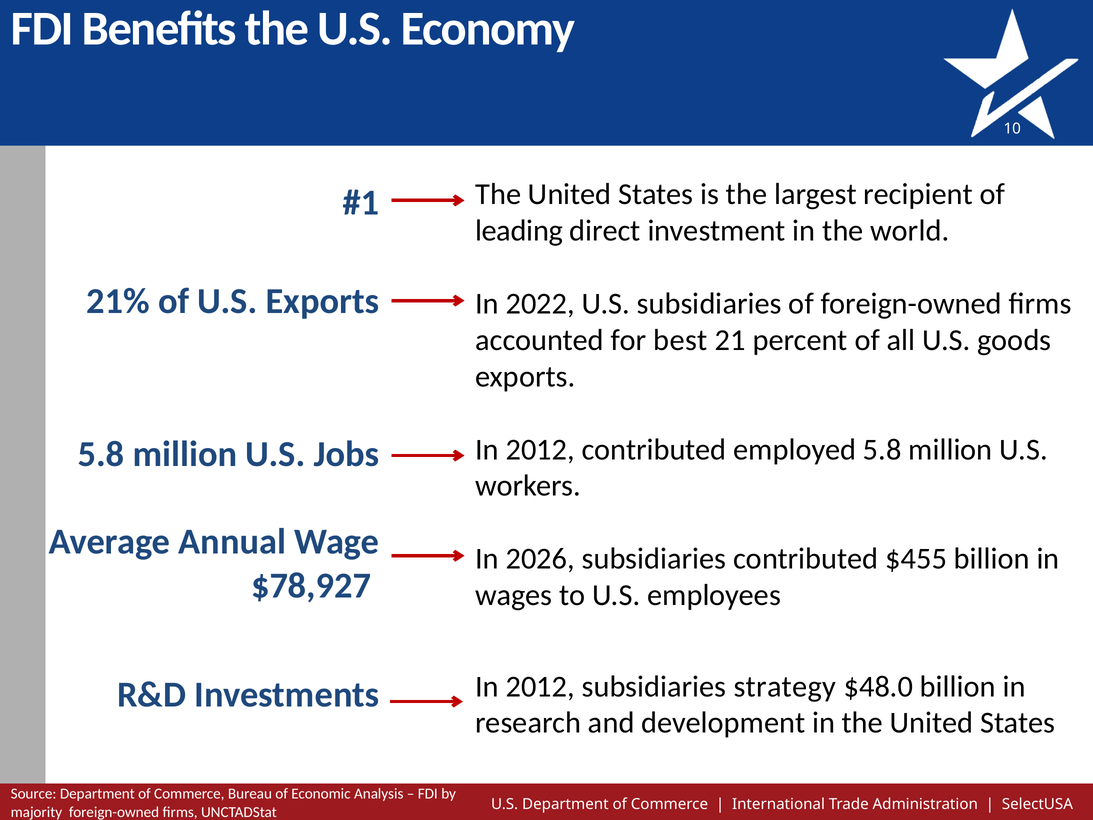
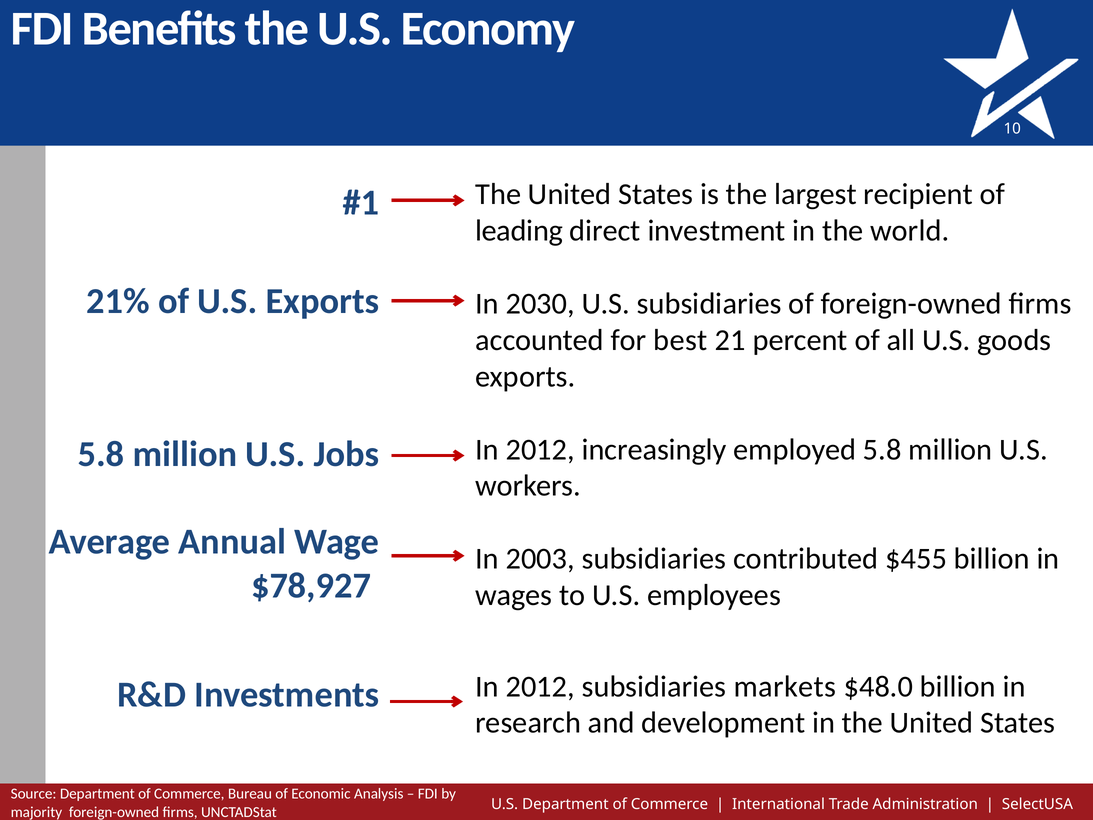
2022: 2022 -> 2030
2012 contributed: contributed -> increasingly
2026: 2026 -> 2003
strategy: strategy -> markets
